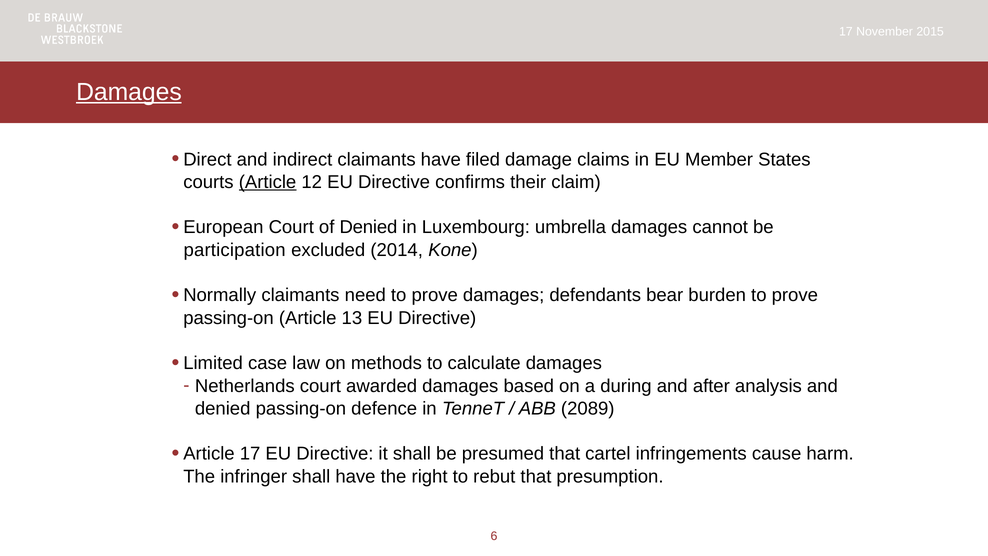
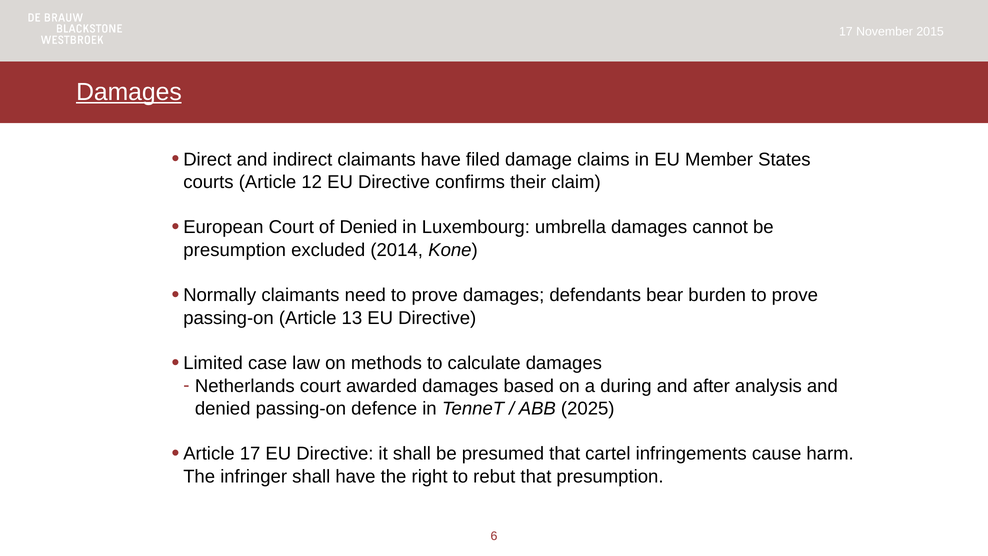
Article at (268, 182) underline: present -> none
participation at (235, 250): participation -> presumption
2089: 2089 -> 2025
